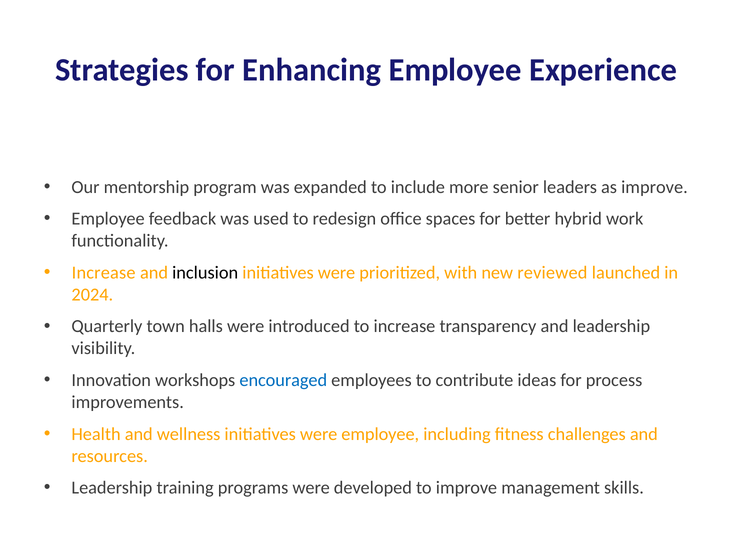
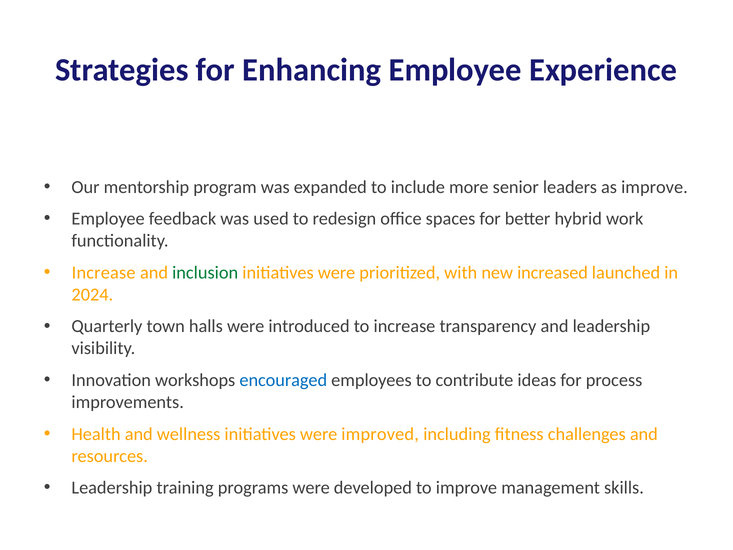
inclusion colour: black -> green
reviewed: reviewed -> increased
were employee: employee -> improved
